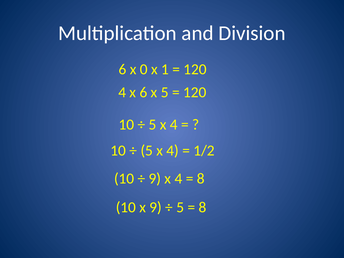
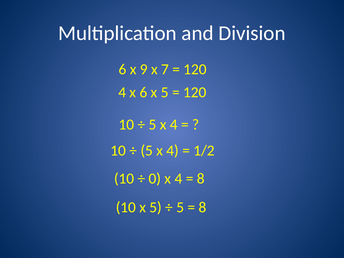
0: 0 -> 9
1: 1 -> 7
9 at (155, 179): 9 -> 0
10 x 9: 9 -> 5
